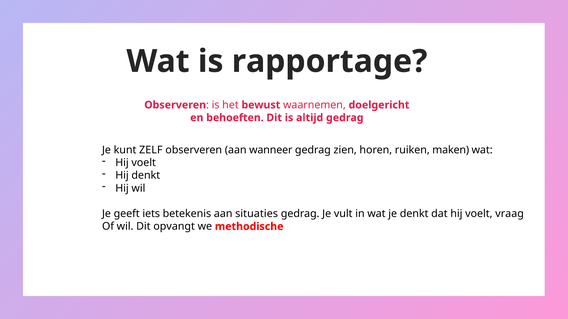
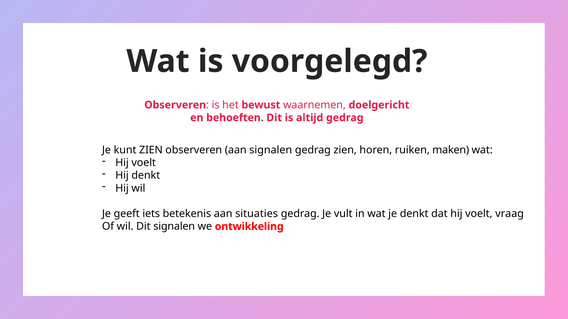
rapportage: rapportage -> voorgelegd
kunt ZELF: ZELF -> ZIEN
aan wanneer: wanneer -> signalen
Dit opvangt: opvangt -> signalen
methodische: methodische -> ontwikkeling
